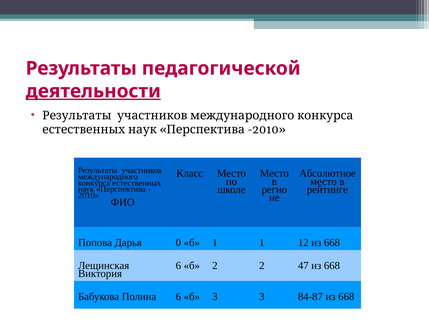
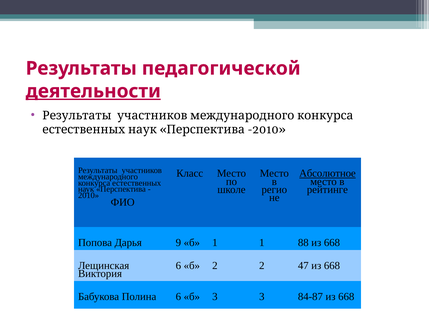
Абсолютное underline: none -> present
0: 0 -> 9
12: 12 -> 88
